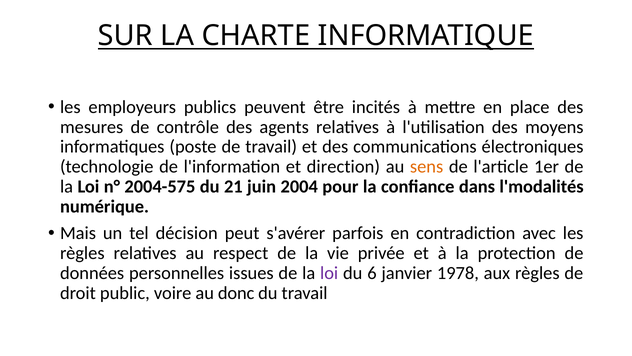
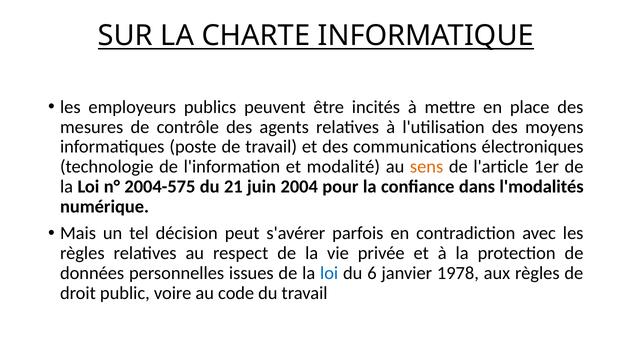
direction: direction -> modalité
loi at (329, 273) colour: purple -> blue
donc: donc -> code
